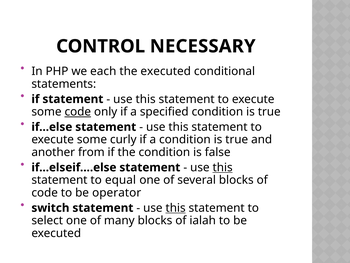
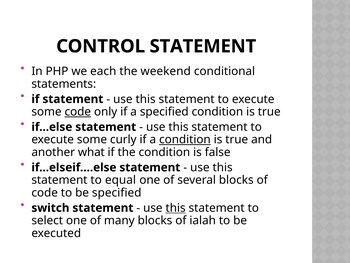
CONTROL NECESSARY: NECESSARY -> STATEMENT
the executed: executed -> weekend
condition at (185, 139) underline: none -> present
from: from -> what
this at (223, 167) underline: present -> none
be operator: operator -> specified
